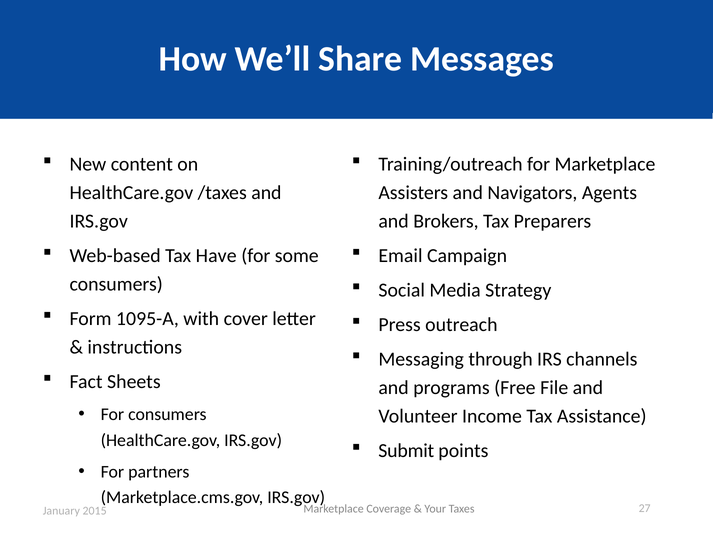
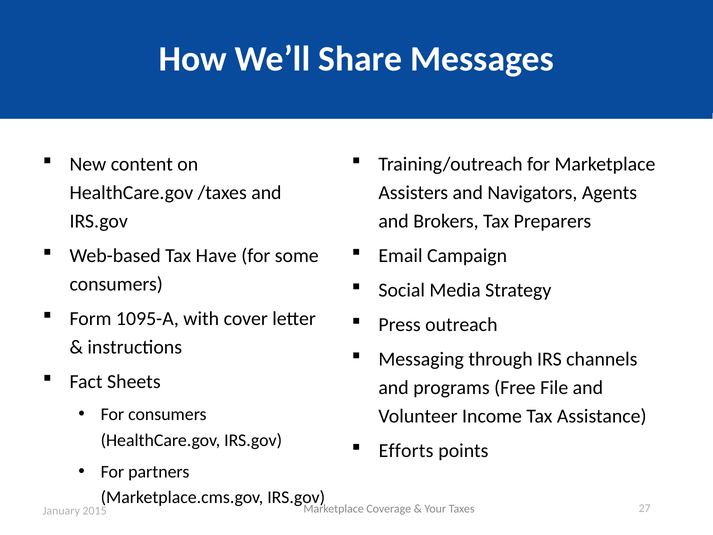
Submit: Submit -> Efforts
